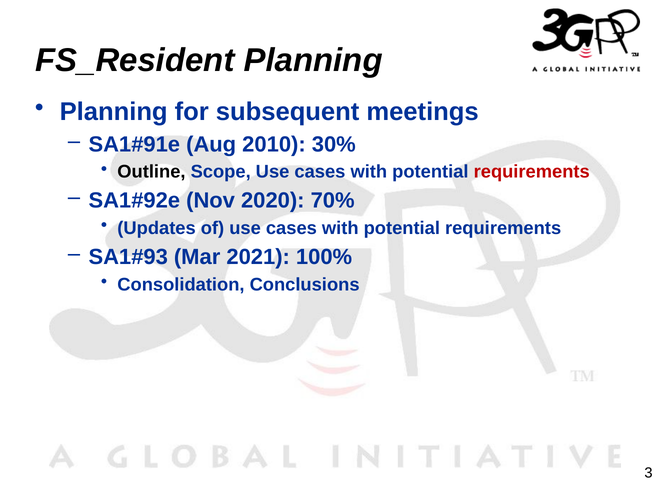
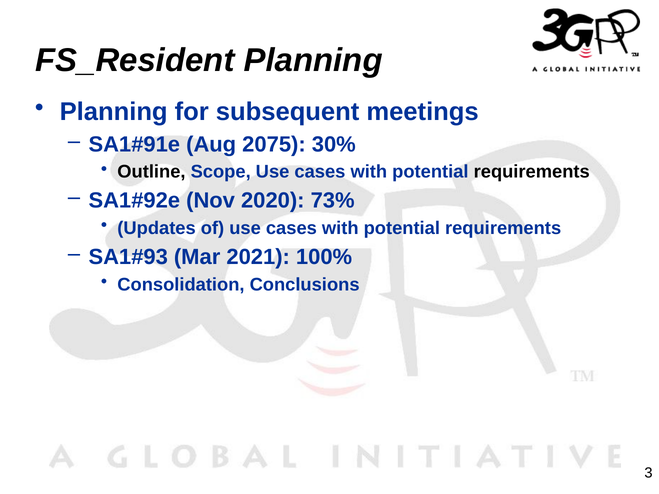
2010: 2010 -> 2075
requirements at (532, 172) colour: red -> black
70%: 70% -> 73%
